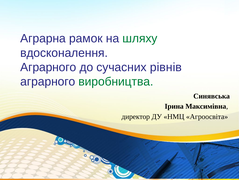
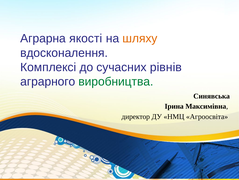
рамок: рамок -> якості
шляху colour: green -> orange
Аграрного at (48, 67): Аграрного -> Комплексі
